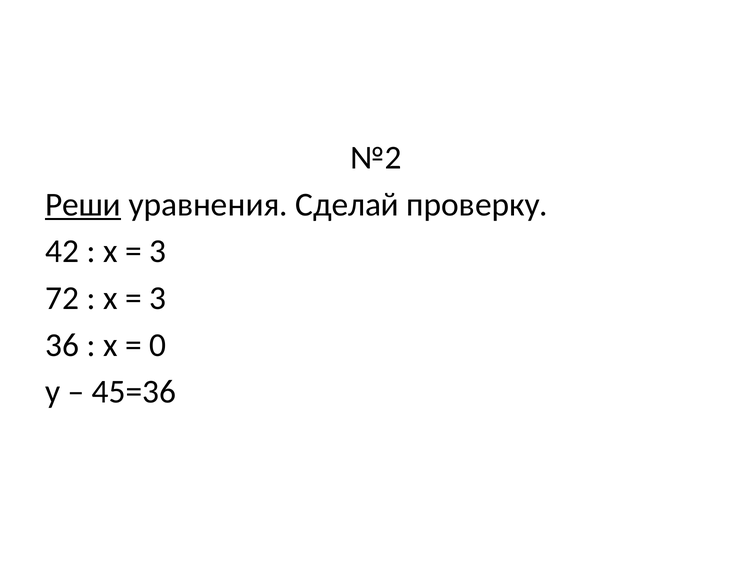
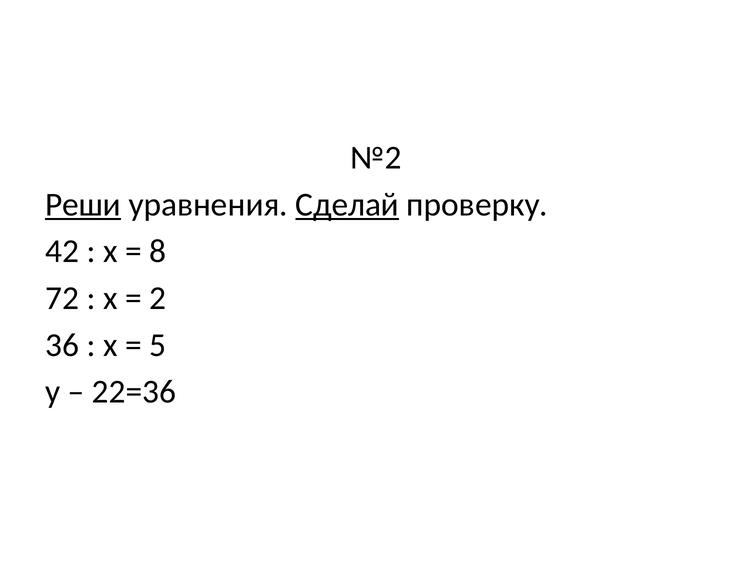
Сделай underline: none -> present
3 at (158, 251): 3 -> 8
3 at (158, 298): 3 -> 2
0: 0 -> 5
45=36: 45=36 -> 22=36
